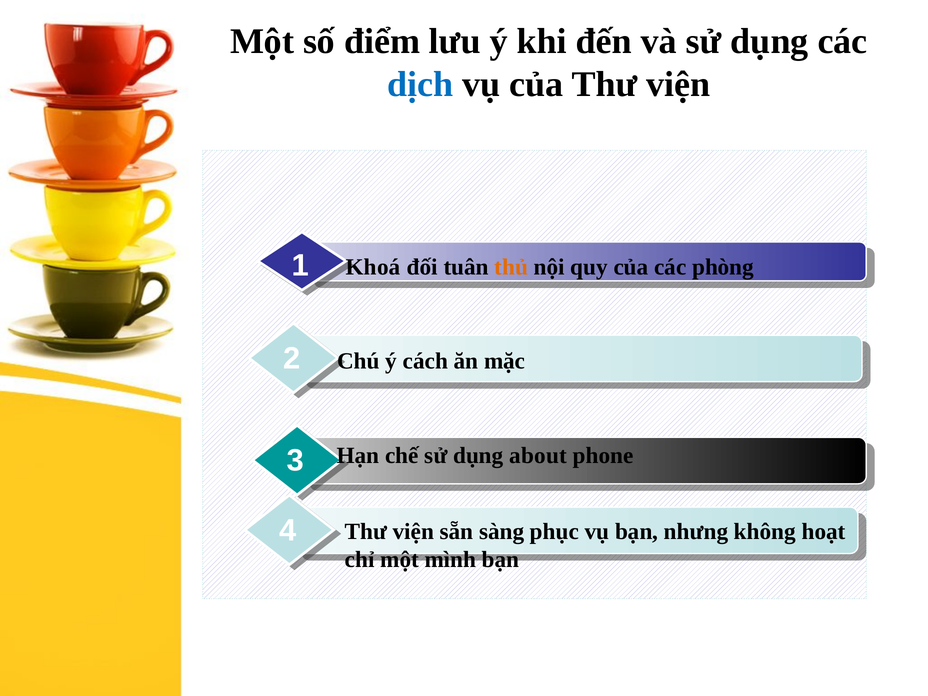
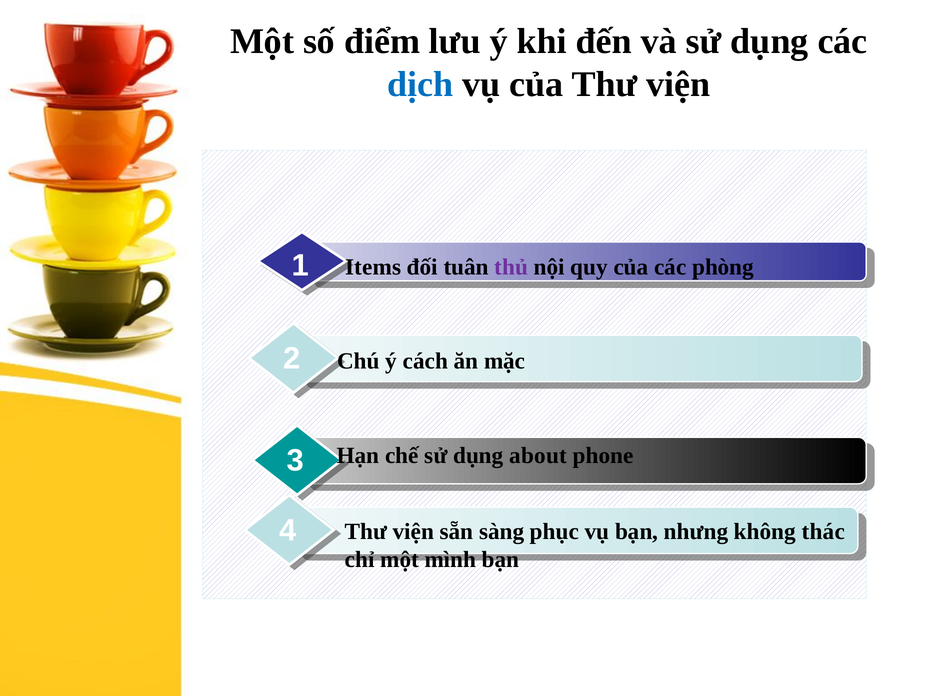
Khoá: Khoá -> Items
thủ colour: orange -> purple
hoạt: hoạt -> thác
